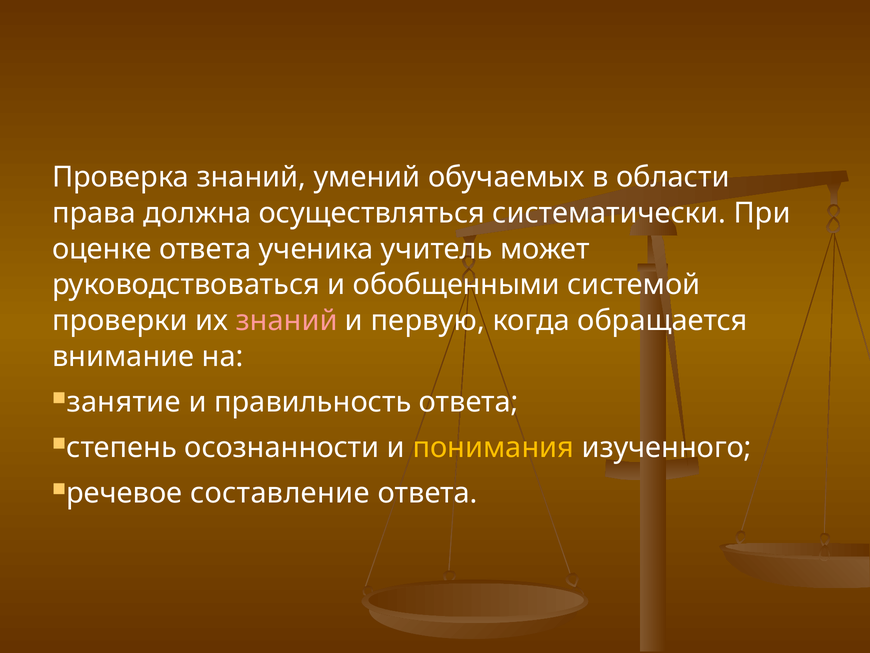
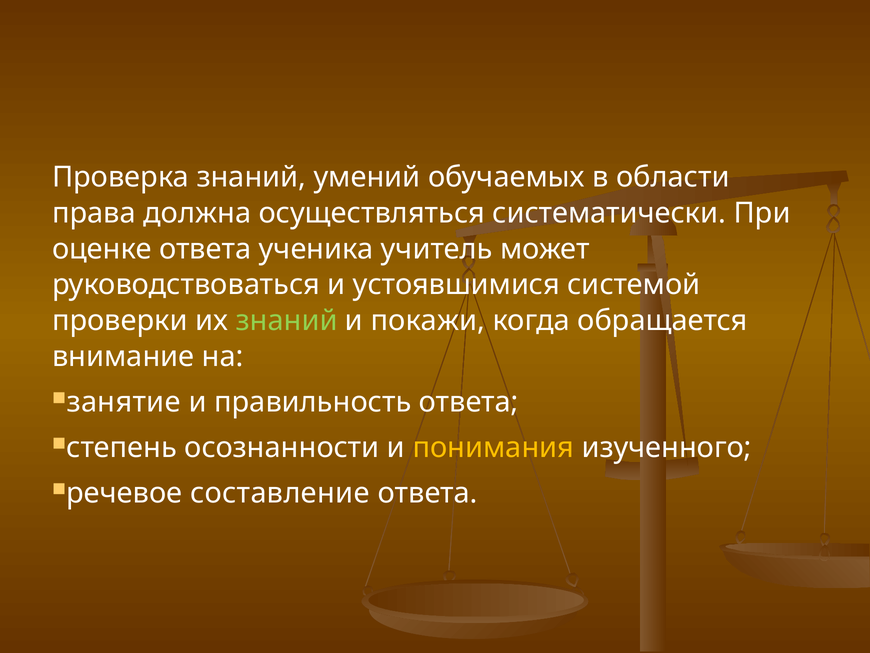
обобщенными: обобщенными -> устоявшимися
знаний at (287, 320) colour: pink -> light green
первую: первую -> покажи
